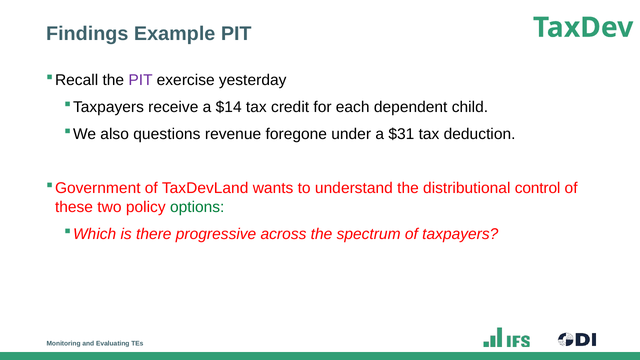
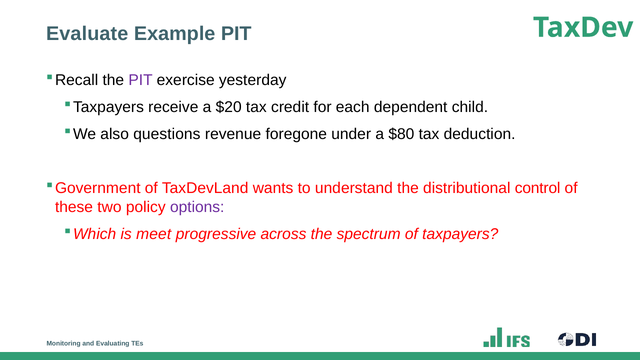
Findings: Findings -> Evaluate
$14: $14 -> $20
$31: $31 -> $80
options colour: green -> purple
there: there -> meet
